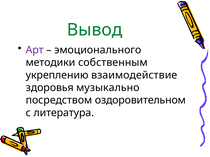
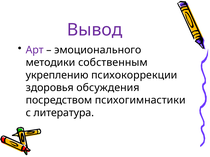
Вывод colour: green -> purple
взаимодействие: взаимодействие -> психокоррекции
музыкально: музыкально -> обсуждения
оздоровительном: оздоровительном -> психогимнастики
